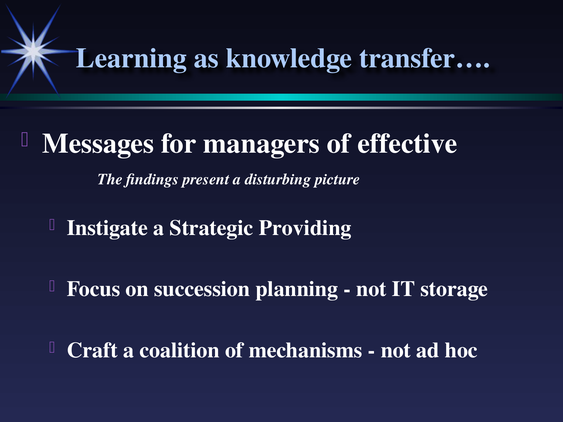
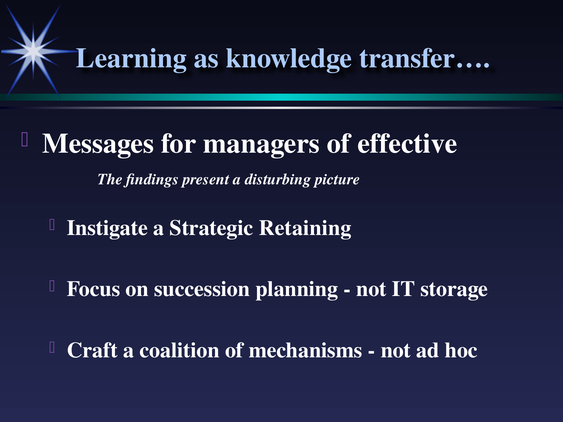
Providing: Providing -> Retaining
